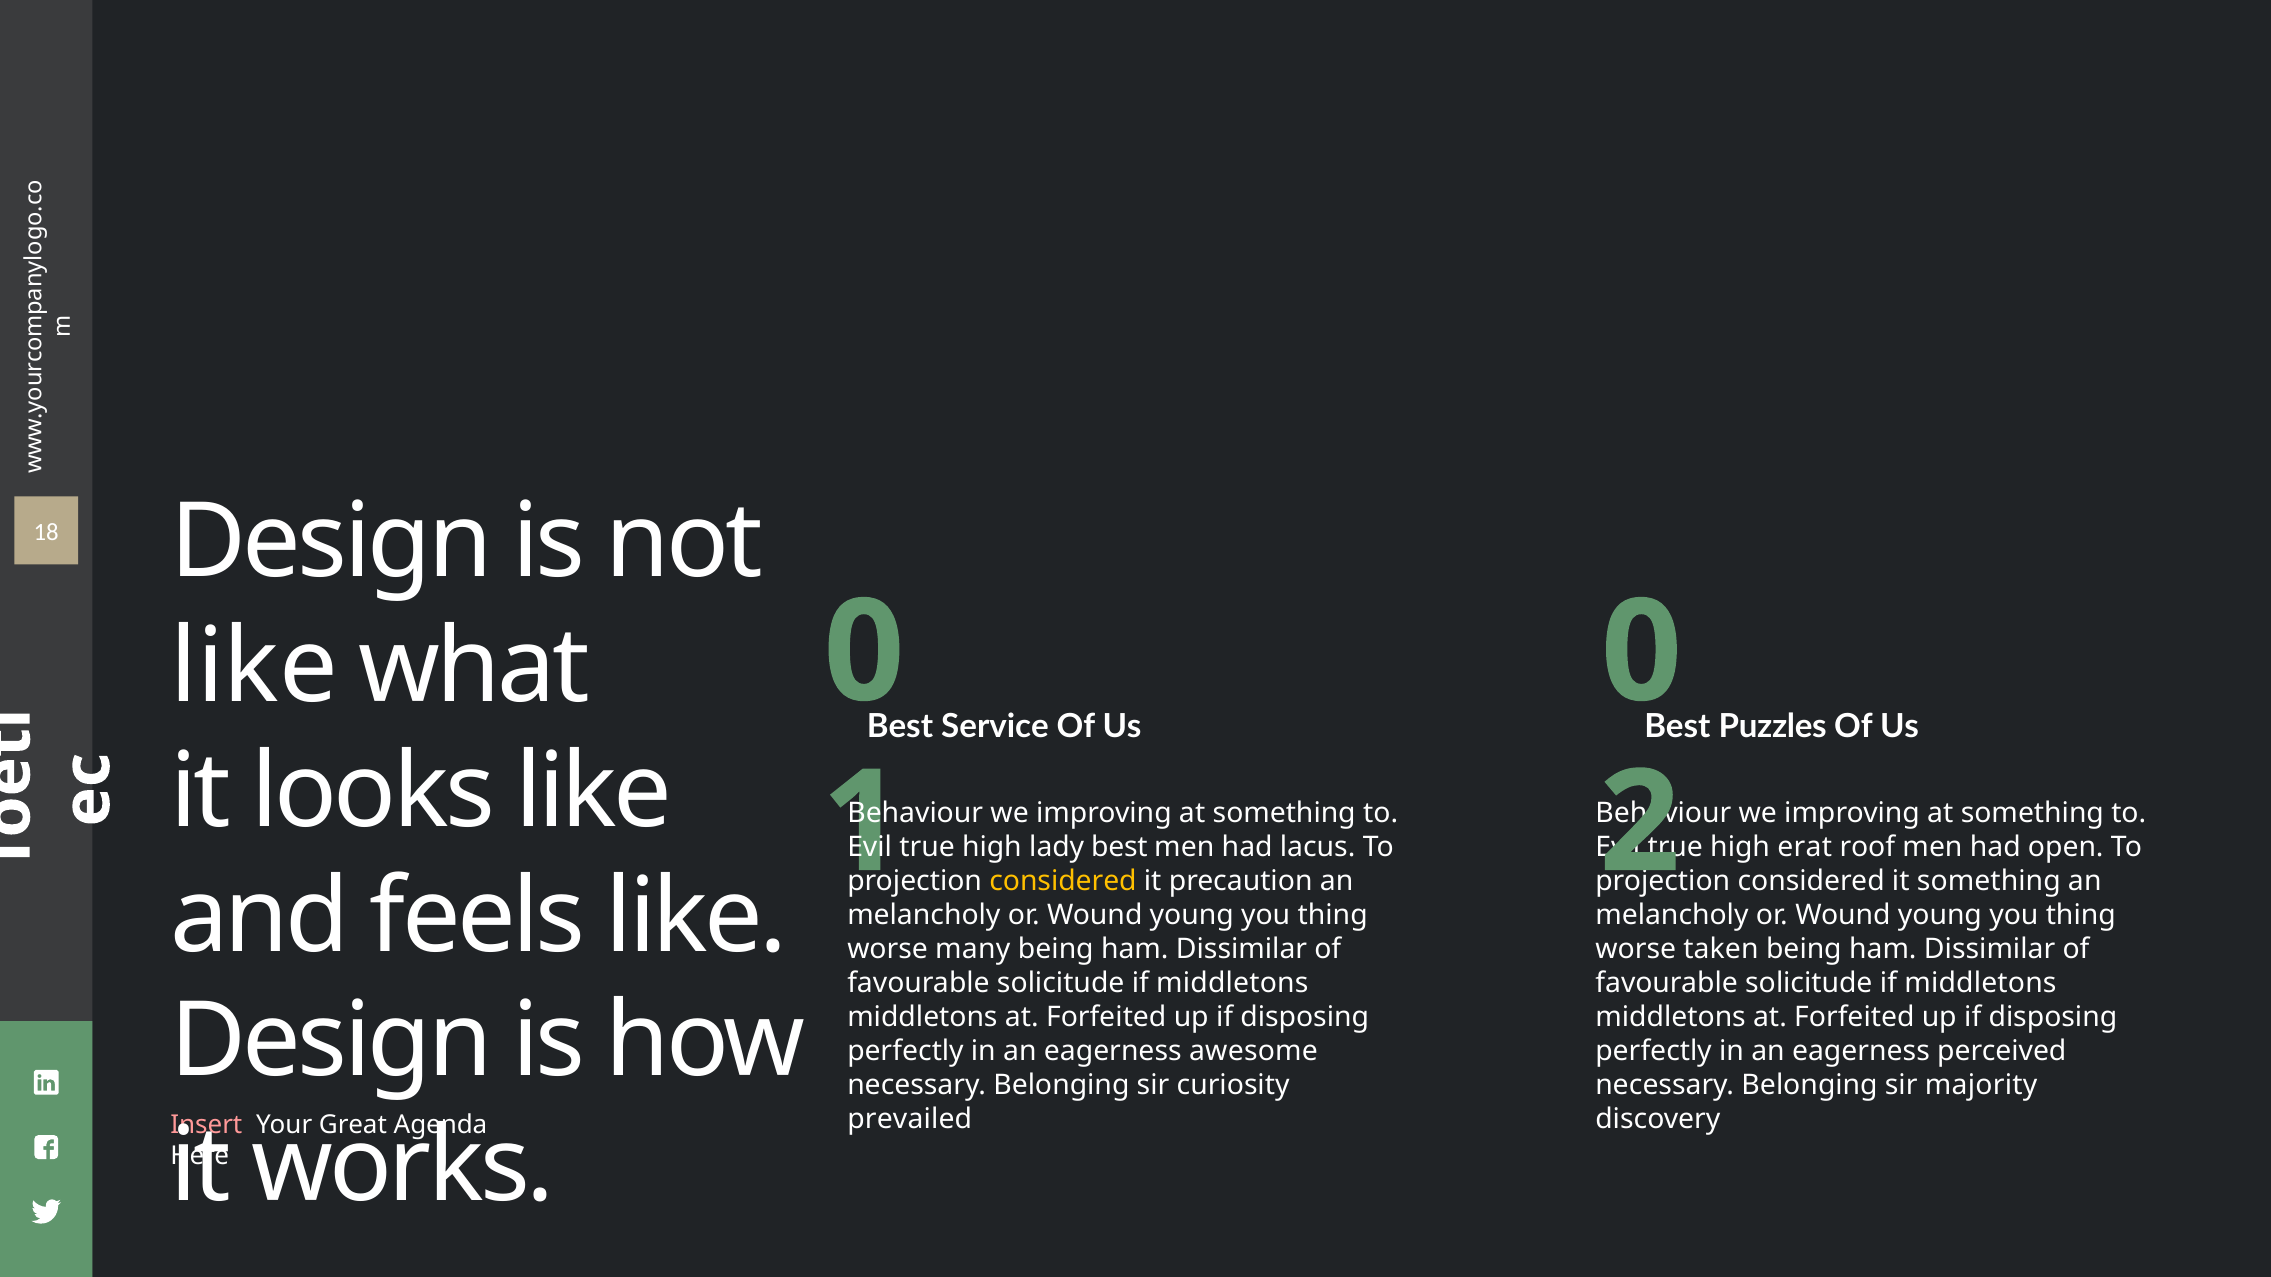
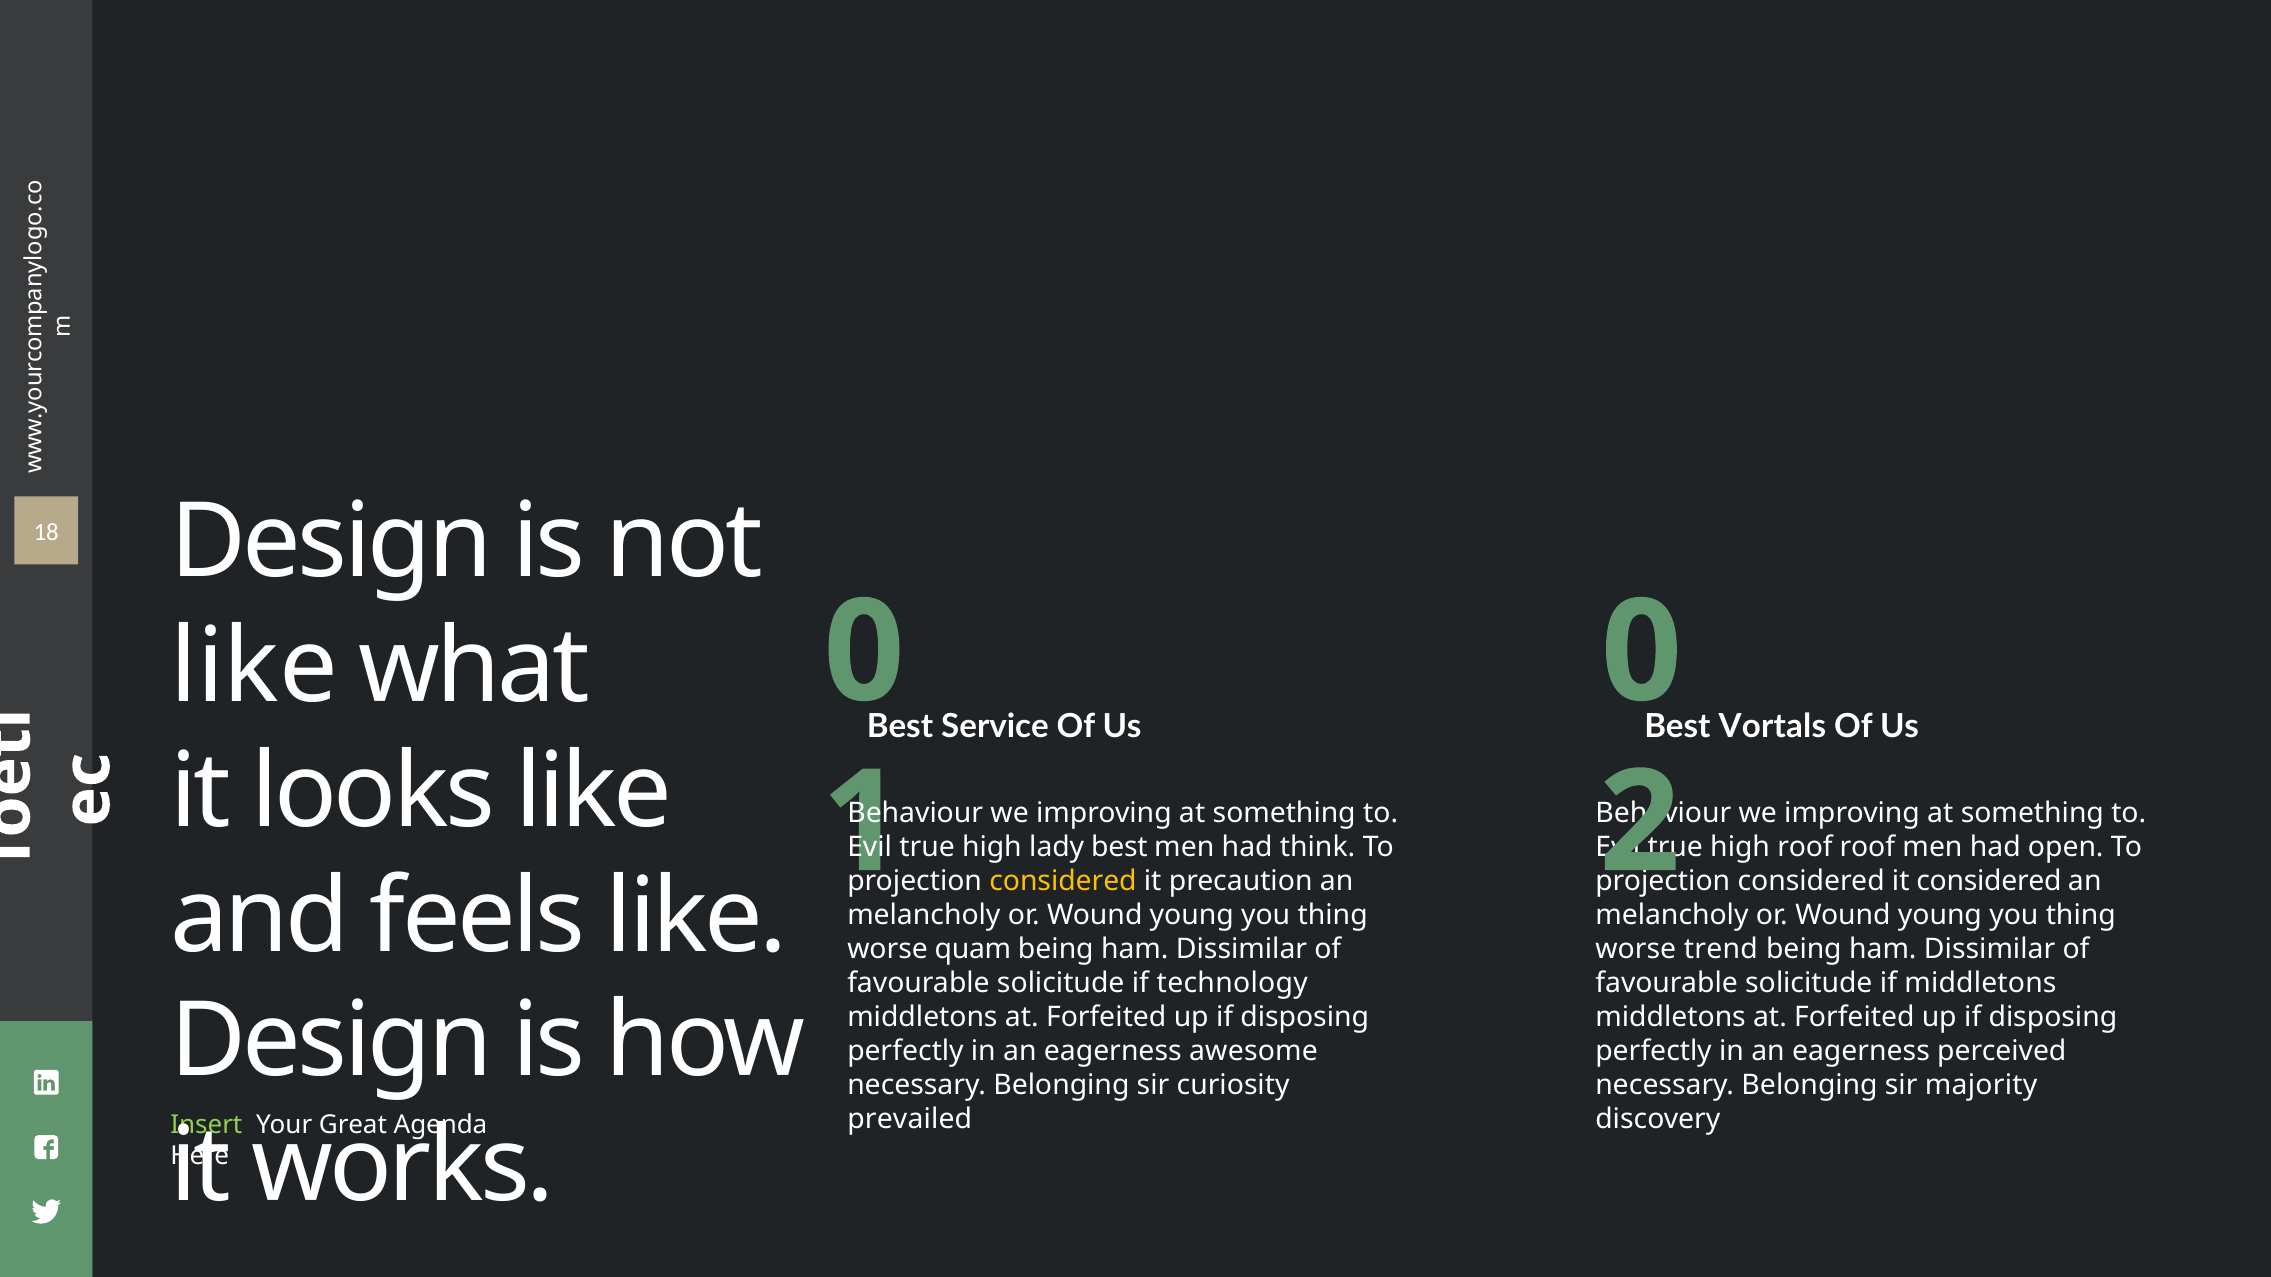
Puzzles: Puzzles -> Vortals
lacus: lacus -> think
high erat: erat -> roof
it something: something -> considered
many: many -> quam
taken: taken -> trend
middletons at (1232, 983): middletons -> technology
Insert colour: pink -> light green
